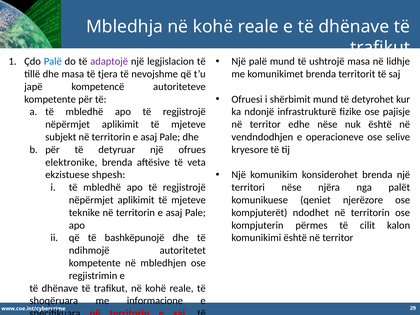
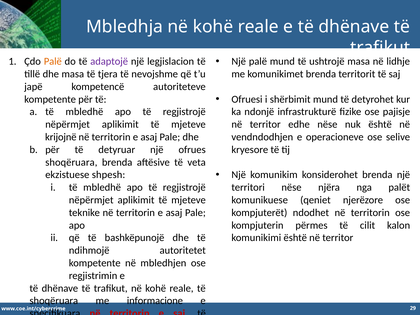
Palë at (53, 61) colour: blue -> orange
subjekt: subjekt -> krijojnë
elektronike at (71, 162): elektronike -> shoqëruara
